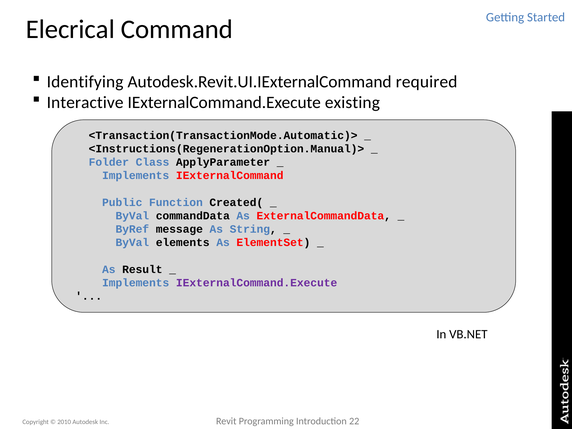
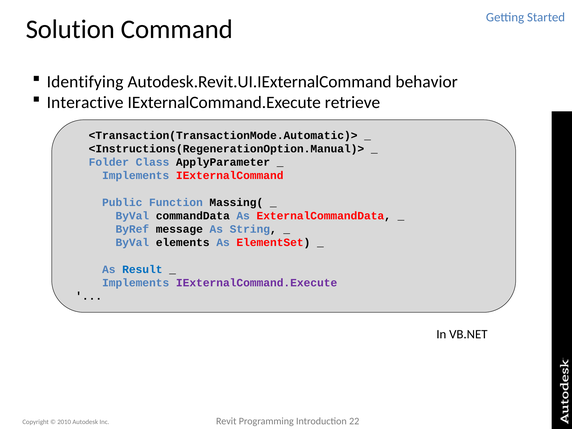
Elecrical: Elecrical -> Solution
required: required -> behavior
existing: existing -> retrieve
Created(: Created( -> Massing(
Result colour: black -> blue
